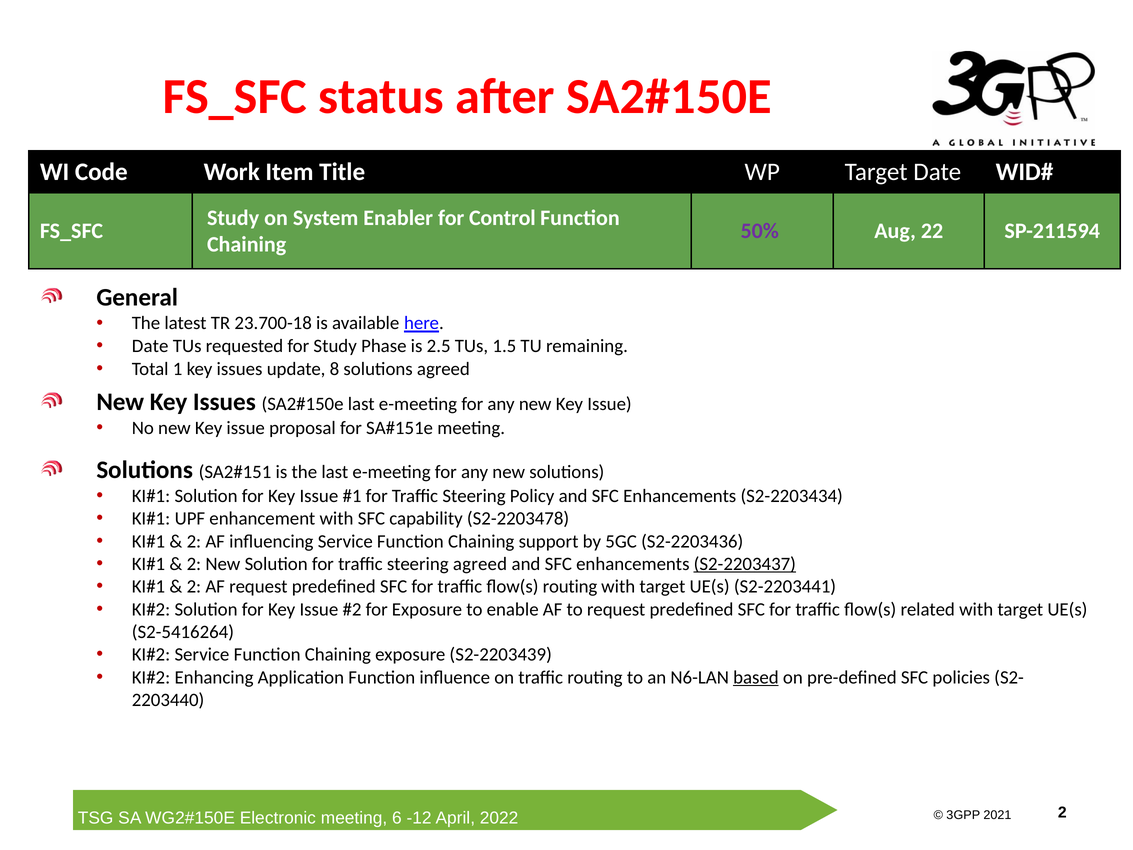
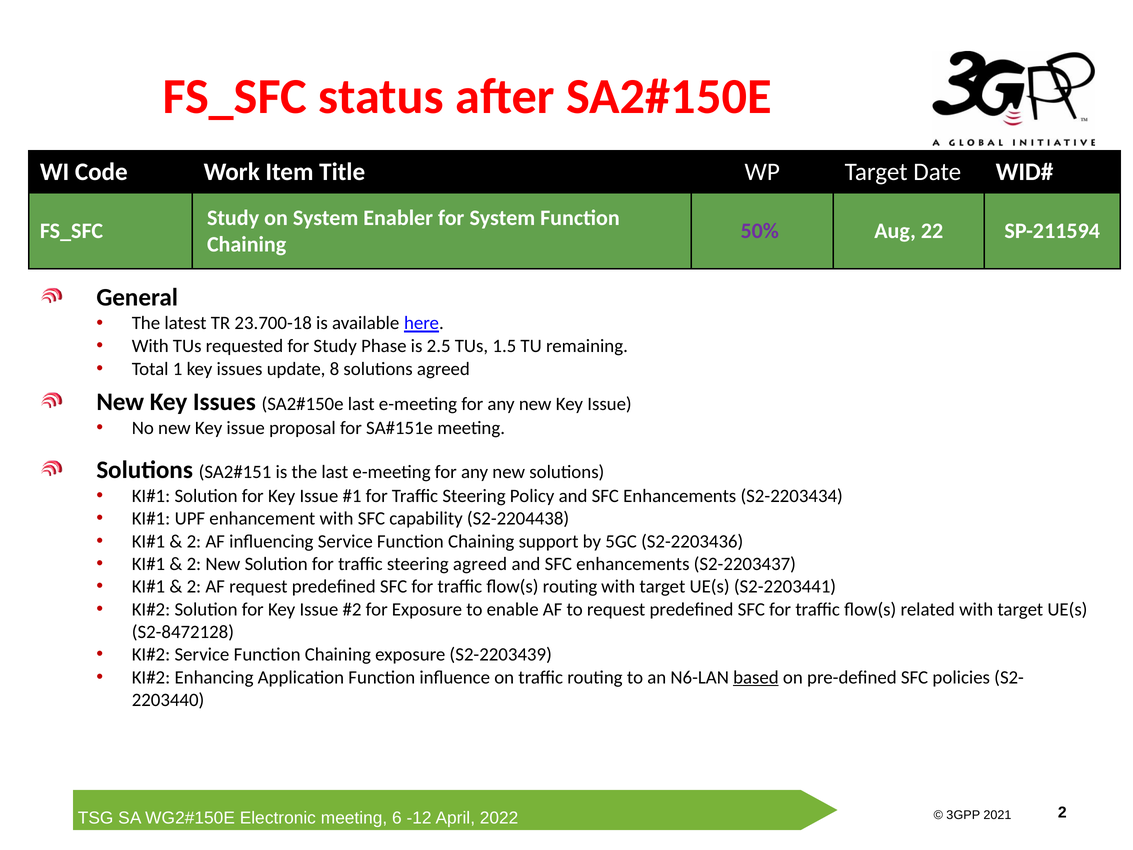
for Control: Control -> System
Date at (150, 346): Date -> With
S2-2203478: S2-2203478 -> S2-2204438
S2-2203437 underline: present -> none
S2-5416264: S2-5416264 -> S2-8472128
